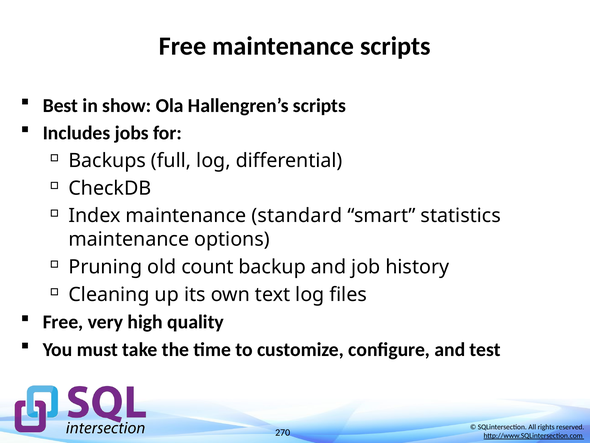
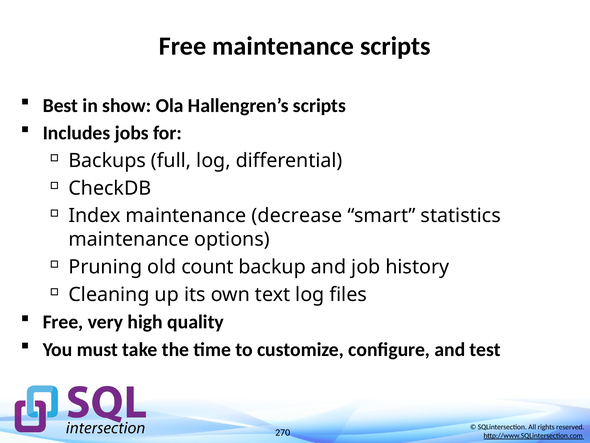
standard: standard -> decrease
